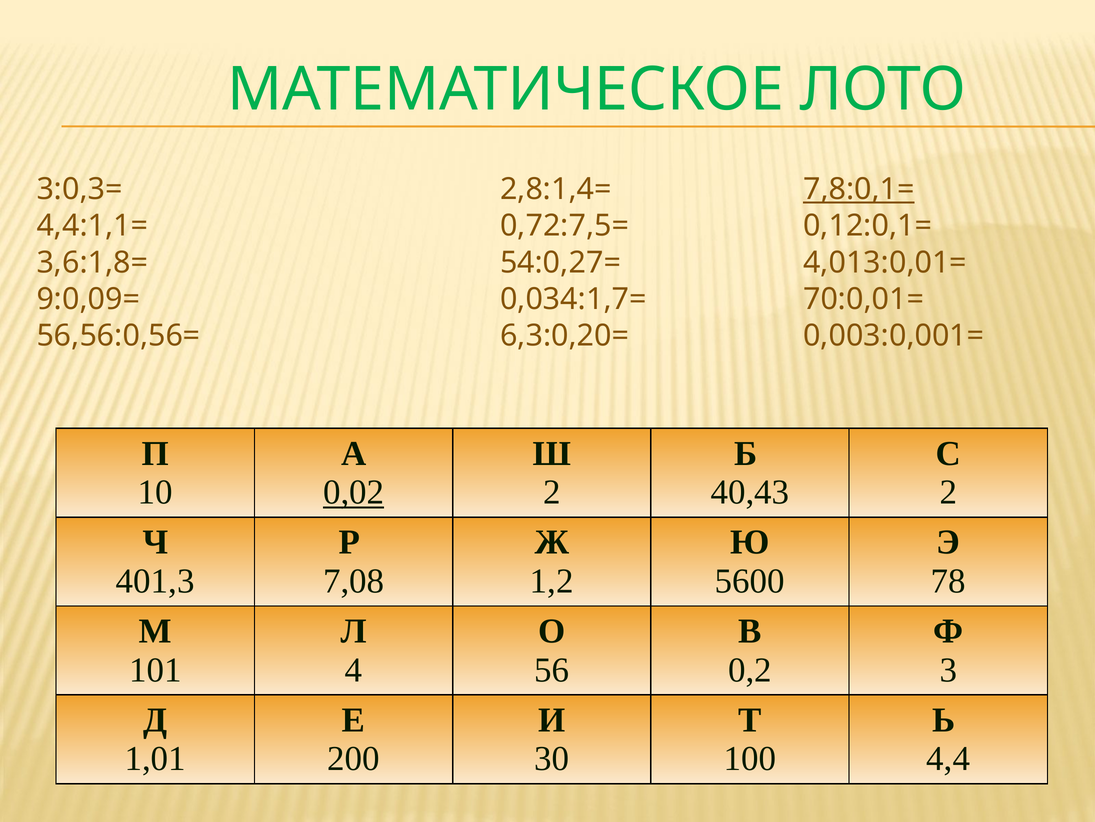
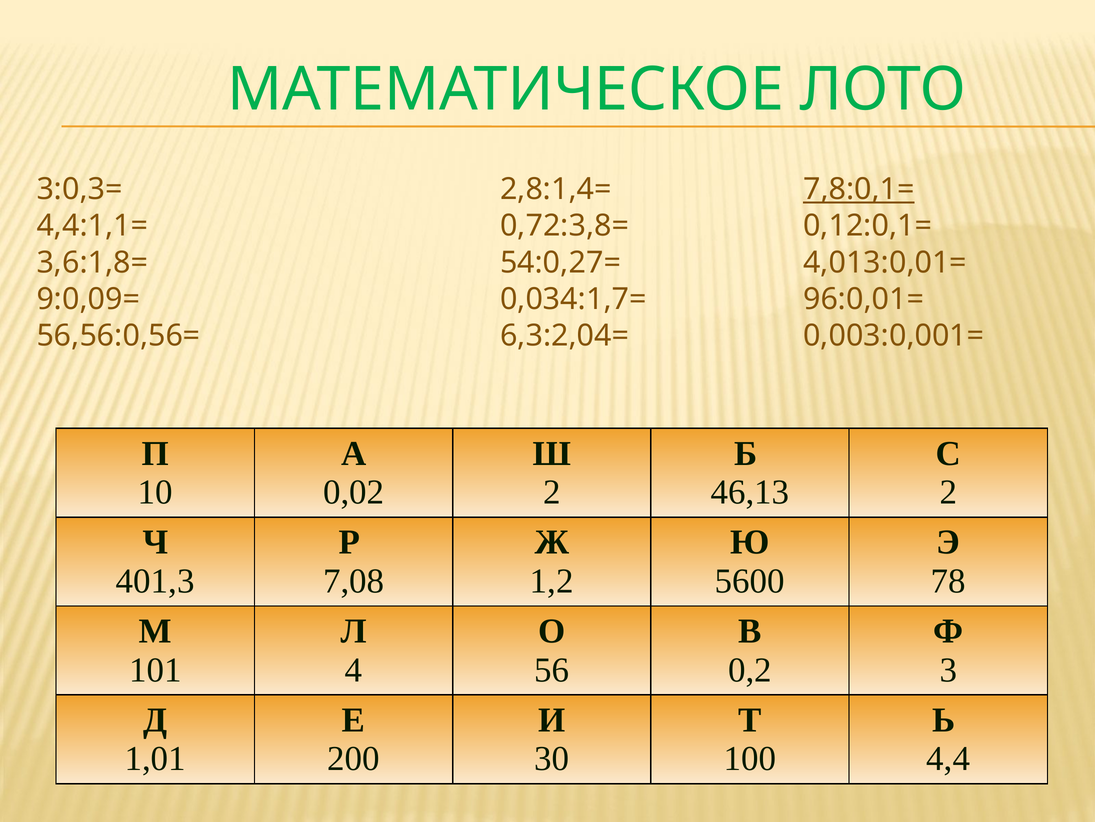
0,72:7,5=: 0,72:7,5= -> 0,72:3,8=
70:0,01=: 70:0,01= -> 96:0,01=
6,3:0,20=: 6,3:0,20= -> 6,3:2,04=
0,02 underline: present -> none
40,43: 40,43 -> 46,13
